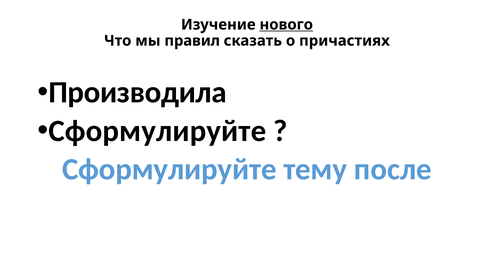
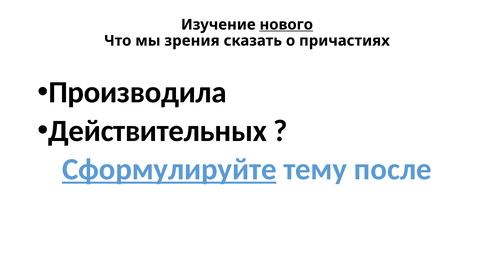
правил: правил -> зрения
Сформулируйте at (157, 131): Сформулируйте -> Действительных
Сформулируйте at (169, 169) underline: none -> present
